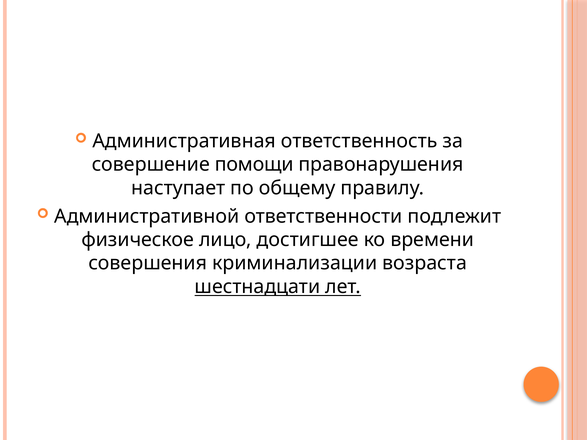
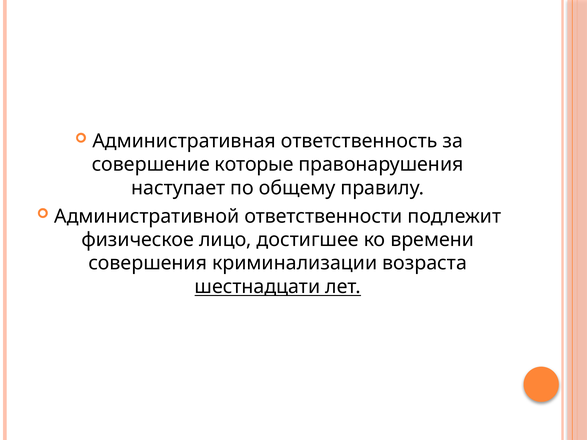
помощи: помощи -> которые
